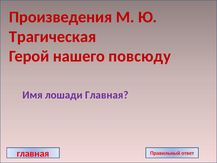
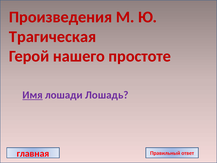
повсюду: повсюду -> простоте
Имя underline: none -> present
лошади Главная: Главная -> Лошадь
